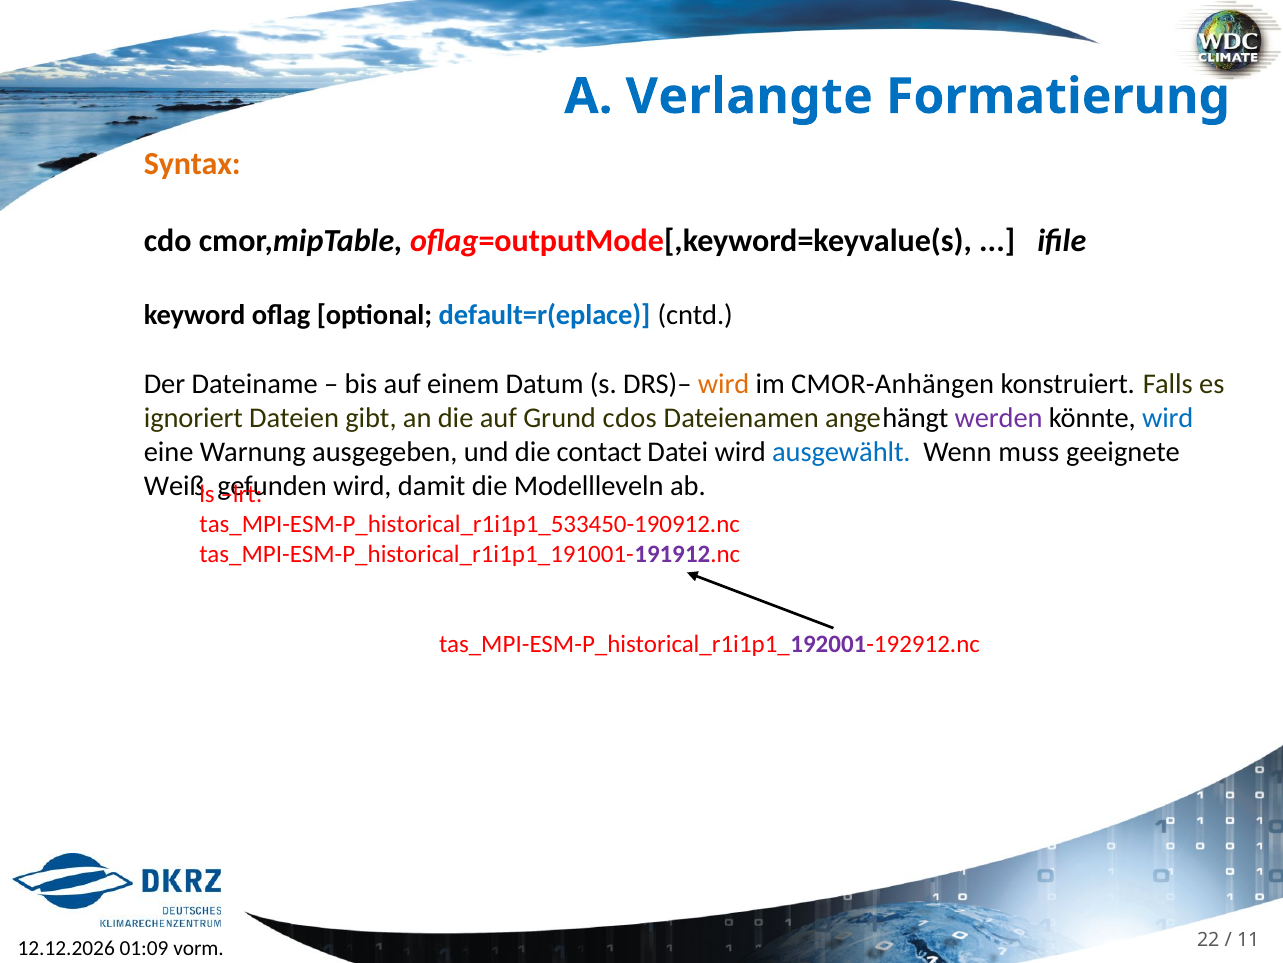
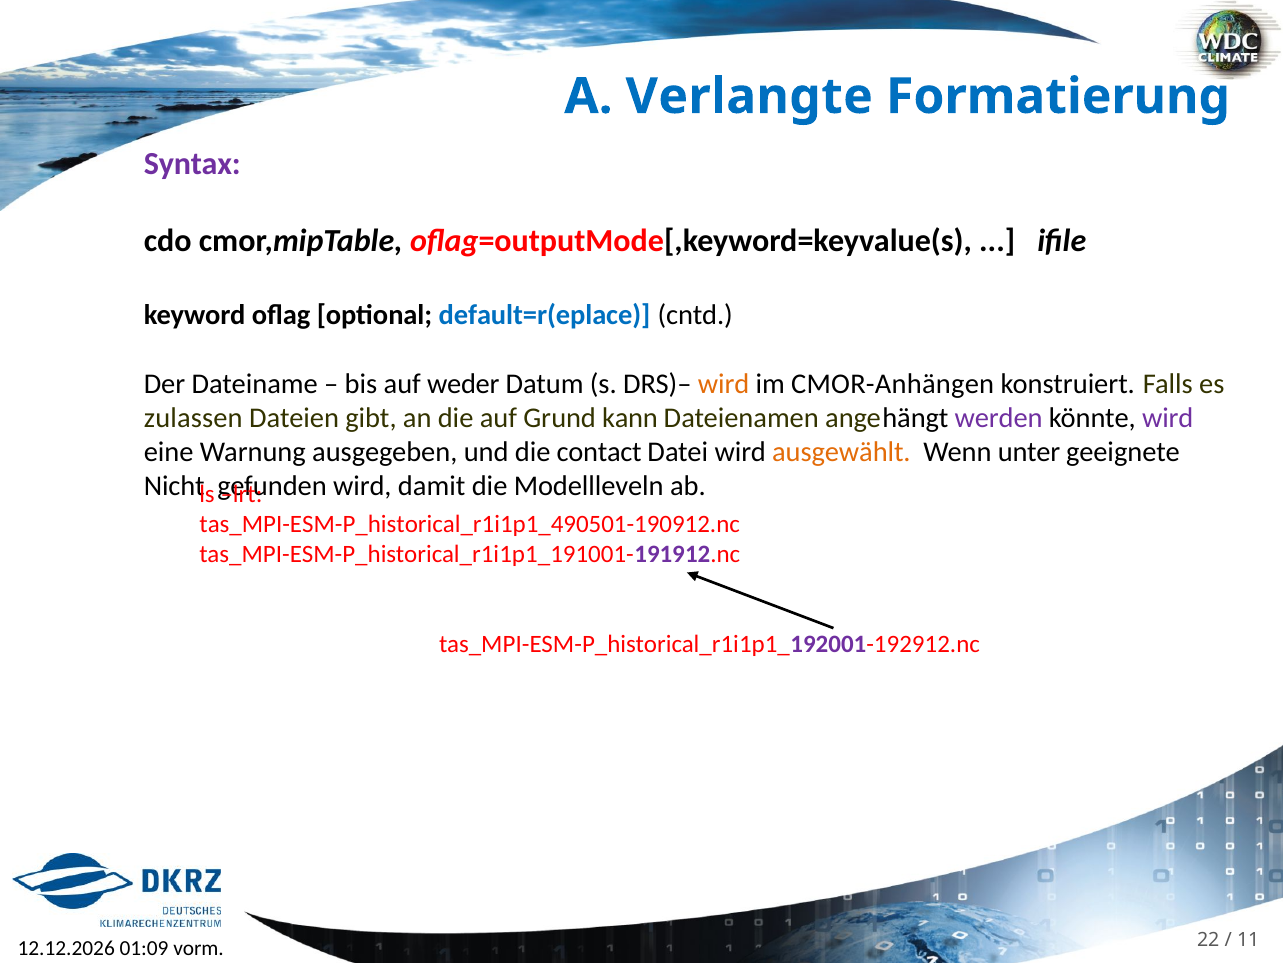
Syntax colour: orange -> purple
einem: einem -> weder
ignoriert: ignoriert -> zulassen
cdos: cdos -> kann
wird at (1168, 418) colour: blue -> purple
ausgewählt colour: blue -> orange
muss: muss -> unter
Weiß: Weiß -> Nicht
tas_MPI-ESM-P_historical_r1i1p1_533450-190912.nc: tas_MPI-ESM-P_historical_r1i1p1_533450-190912.nc -> tas_MPI-ESM-P_historical_r1i1p1_490501-190912.nc
